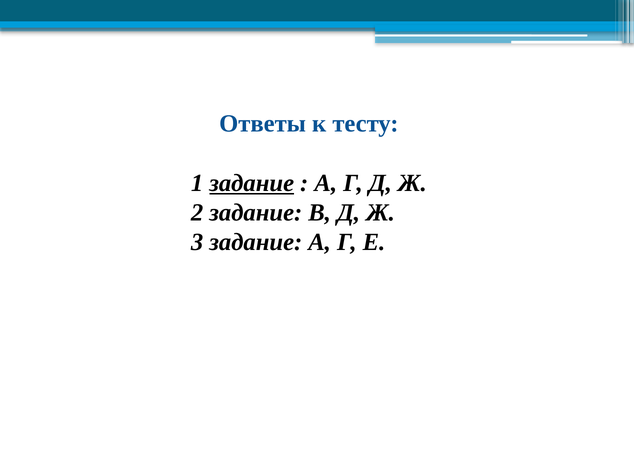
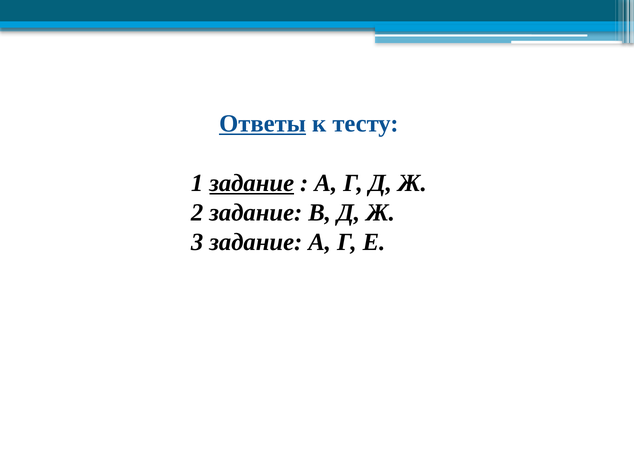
Ответы underline: none -> present
